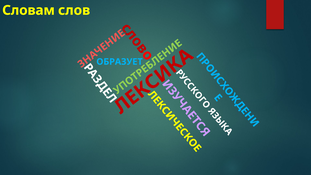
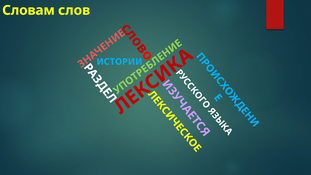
ОБРАЗУЕТ: ОБРАЗУЕТ -> ИСТОРИИ
